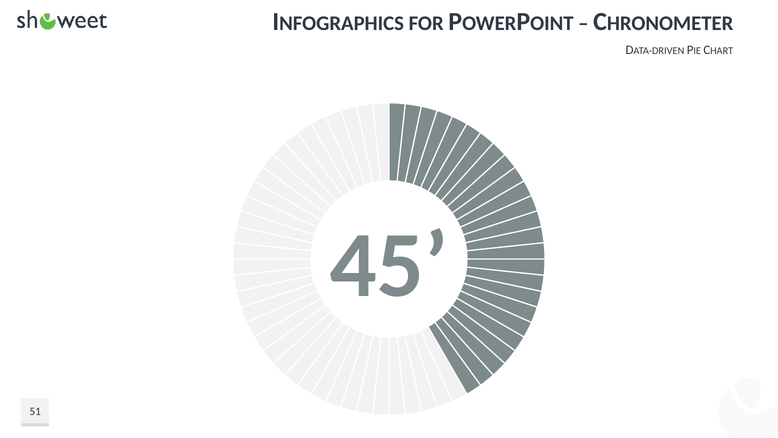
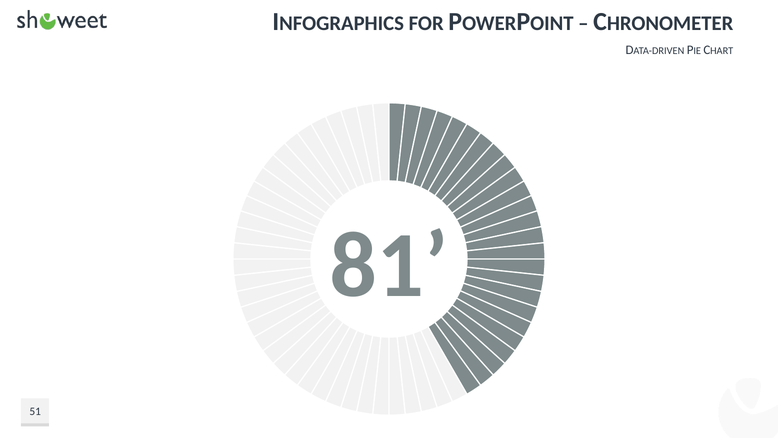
45: 45 -> 81
